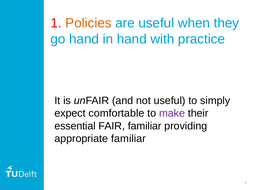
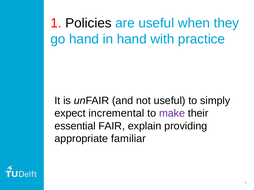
Policies colour: orange -> black
comfortable: comfortable -> incremental
FAIR familiar: familiar -> explain
